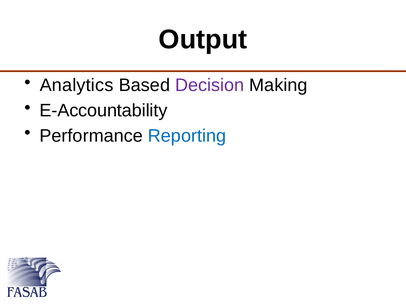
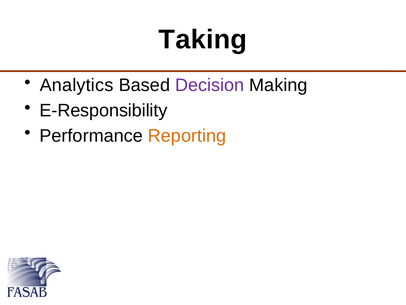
Output: Output -> Taking
E-Accountability: E-Accountability -> E-Responsibility
Reporting colour: blue -> orange
